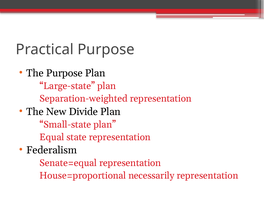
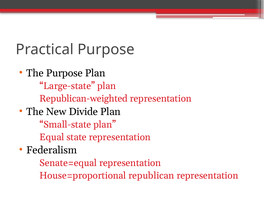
Separation-weighted: Separation-weighted -> Republican-weighted
necessarily: necessarily -> republican
